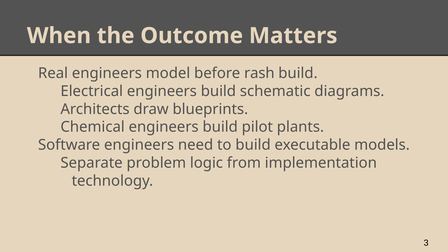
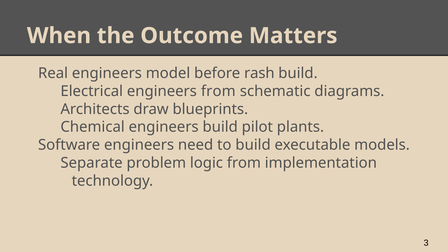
Electrical engineers build: build -> from
